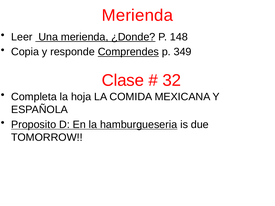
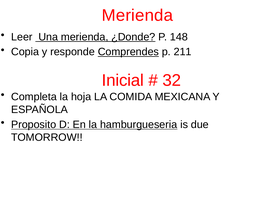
349: 349 -> 211
Clase: Clase -> Inicial
